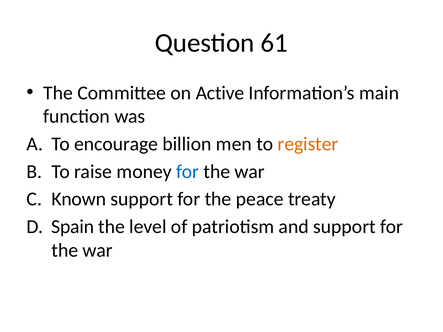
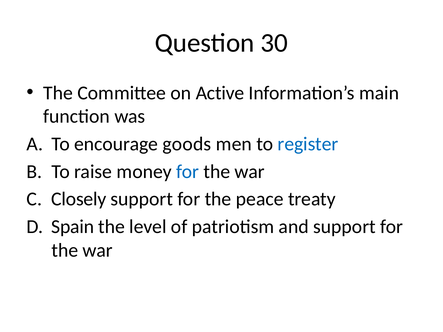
61: 61 -> 30
billion: billion -> goods
register colour: orange -> blue
Known: Known -> Closely
